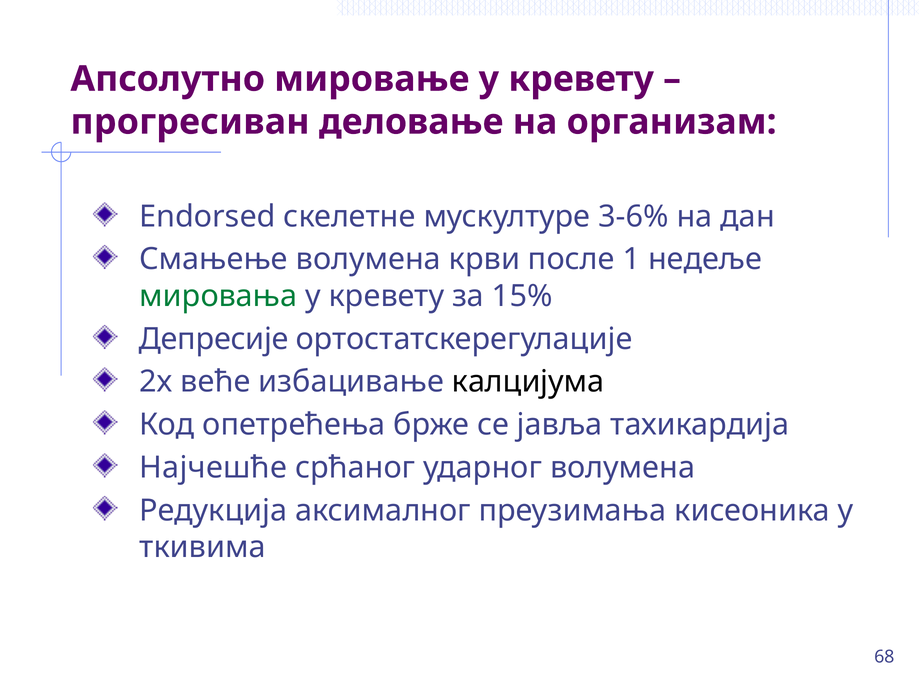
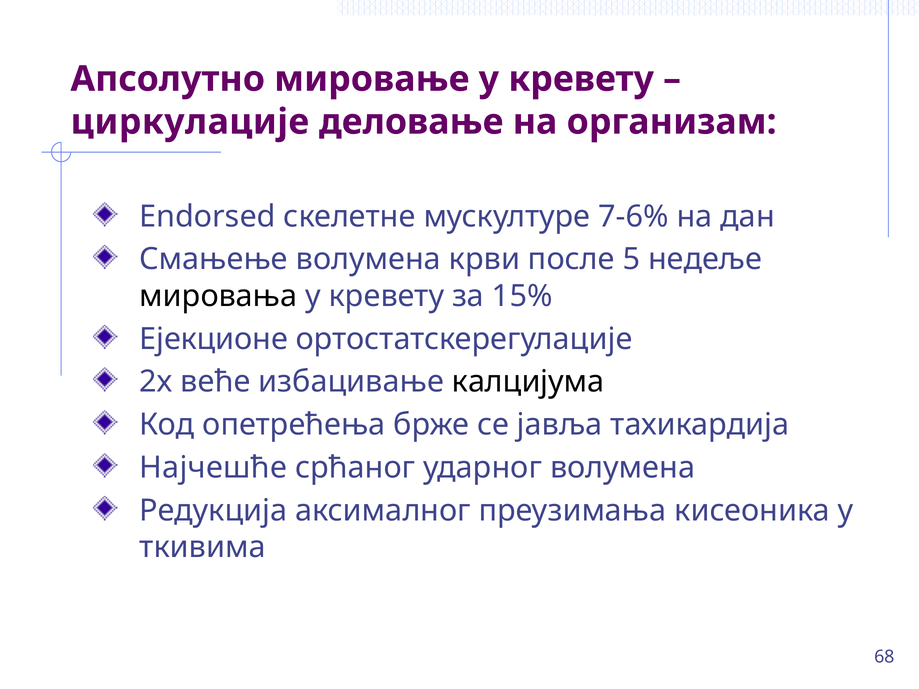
прогресиван: прогресиван -> циркулације
3-6%: 3-6% -> 7-6%
1: 1 -> 5
мировања colour: green -> black
Депресије: Депресије -> Ејекционе
